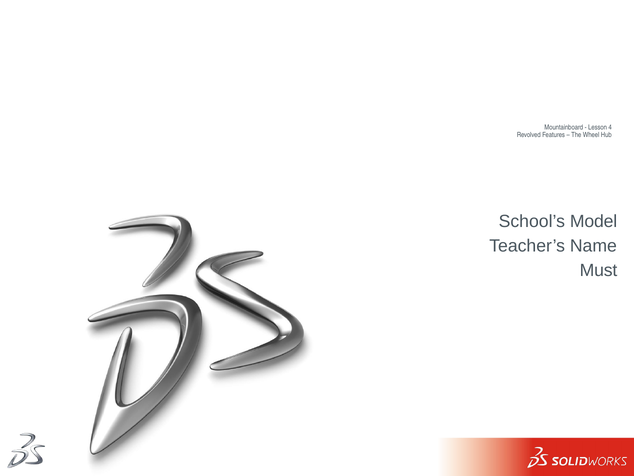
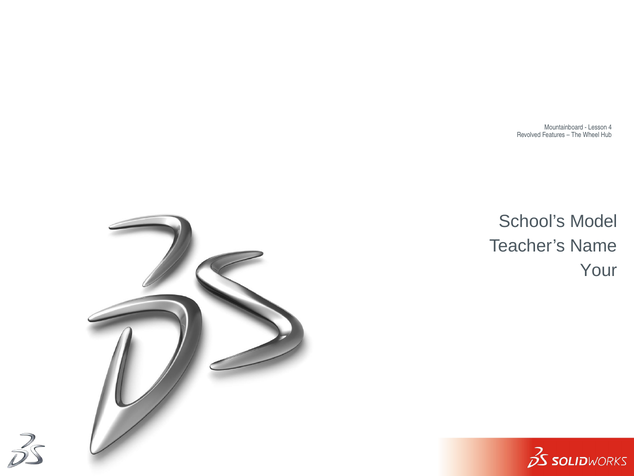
Must: Must -> Your
